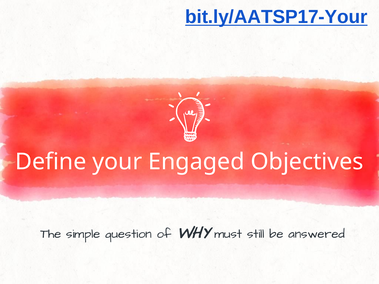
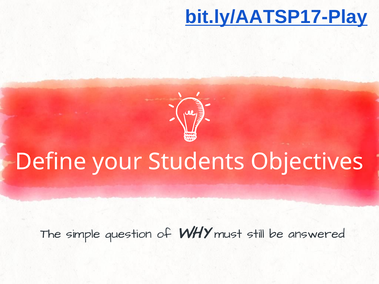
bit.ly/AATSP17-Your: bit.ly/AATSP17-Your -> bit.ly/AATSP17-Play
Engaged: Engaged -> Students
